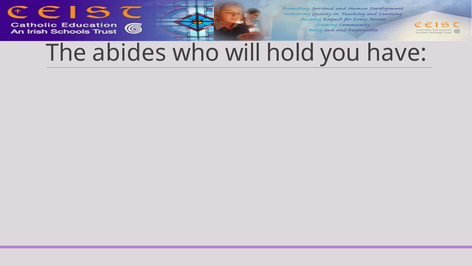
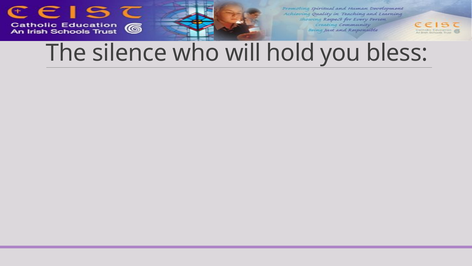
abides: abides -> silence
have: have -> bless
